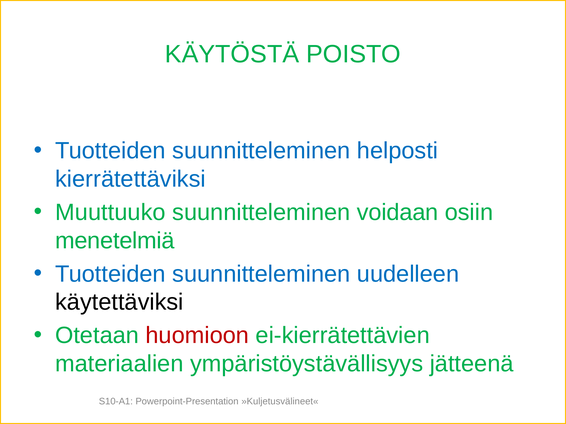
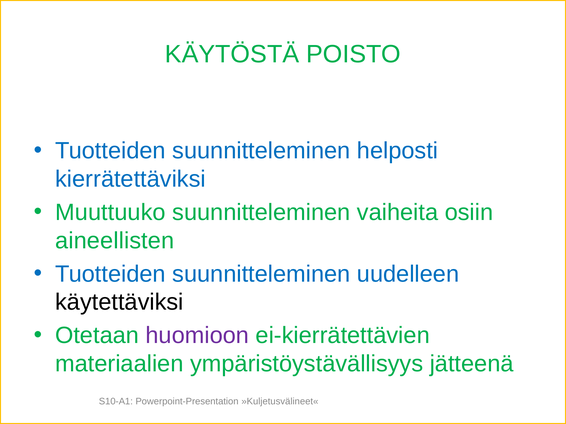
voidaan: voidaan -> vaiheita
menetelmiä: menetelmiä -> aineellisten
huomioon colour: red -> purple
